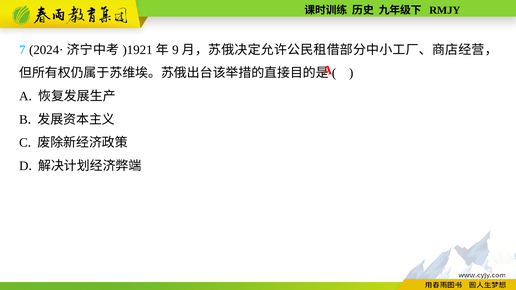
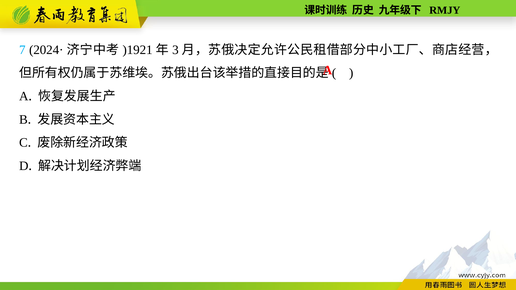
9: 9 -> 3
